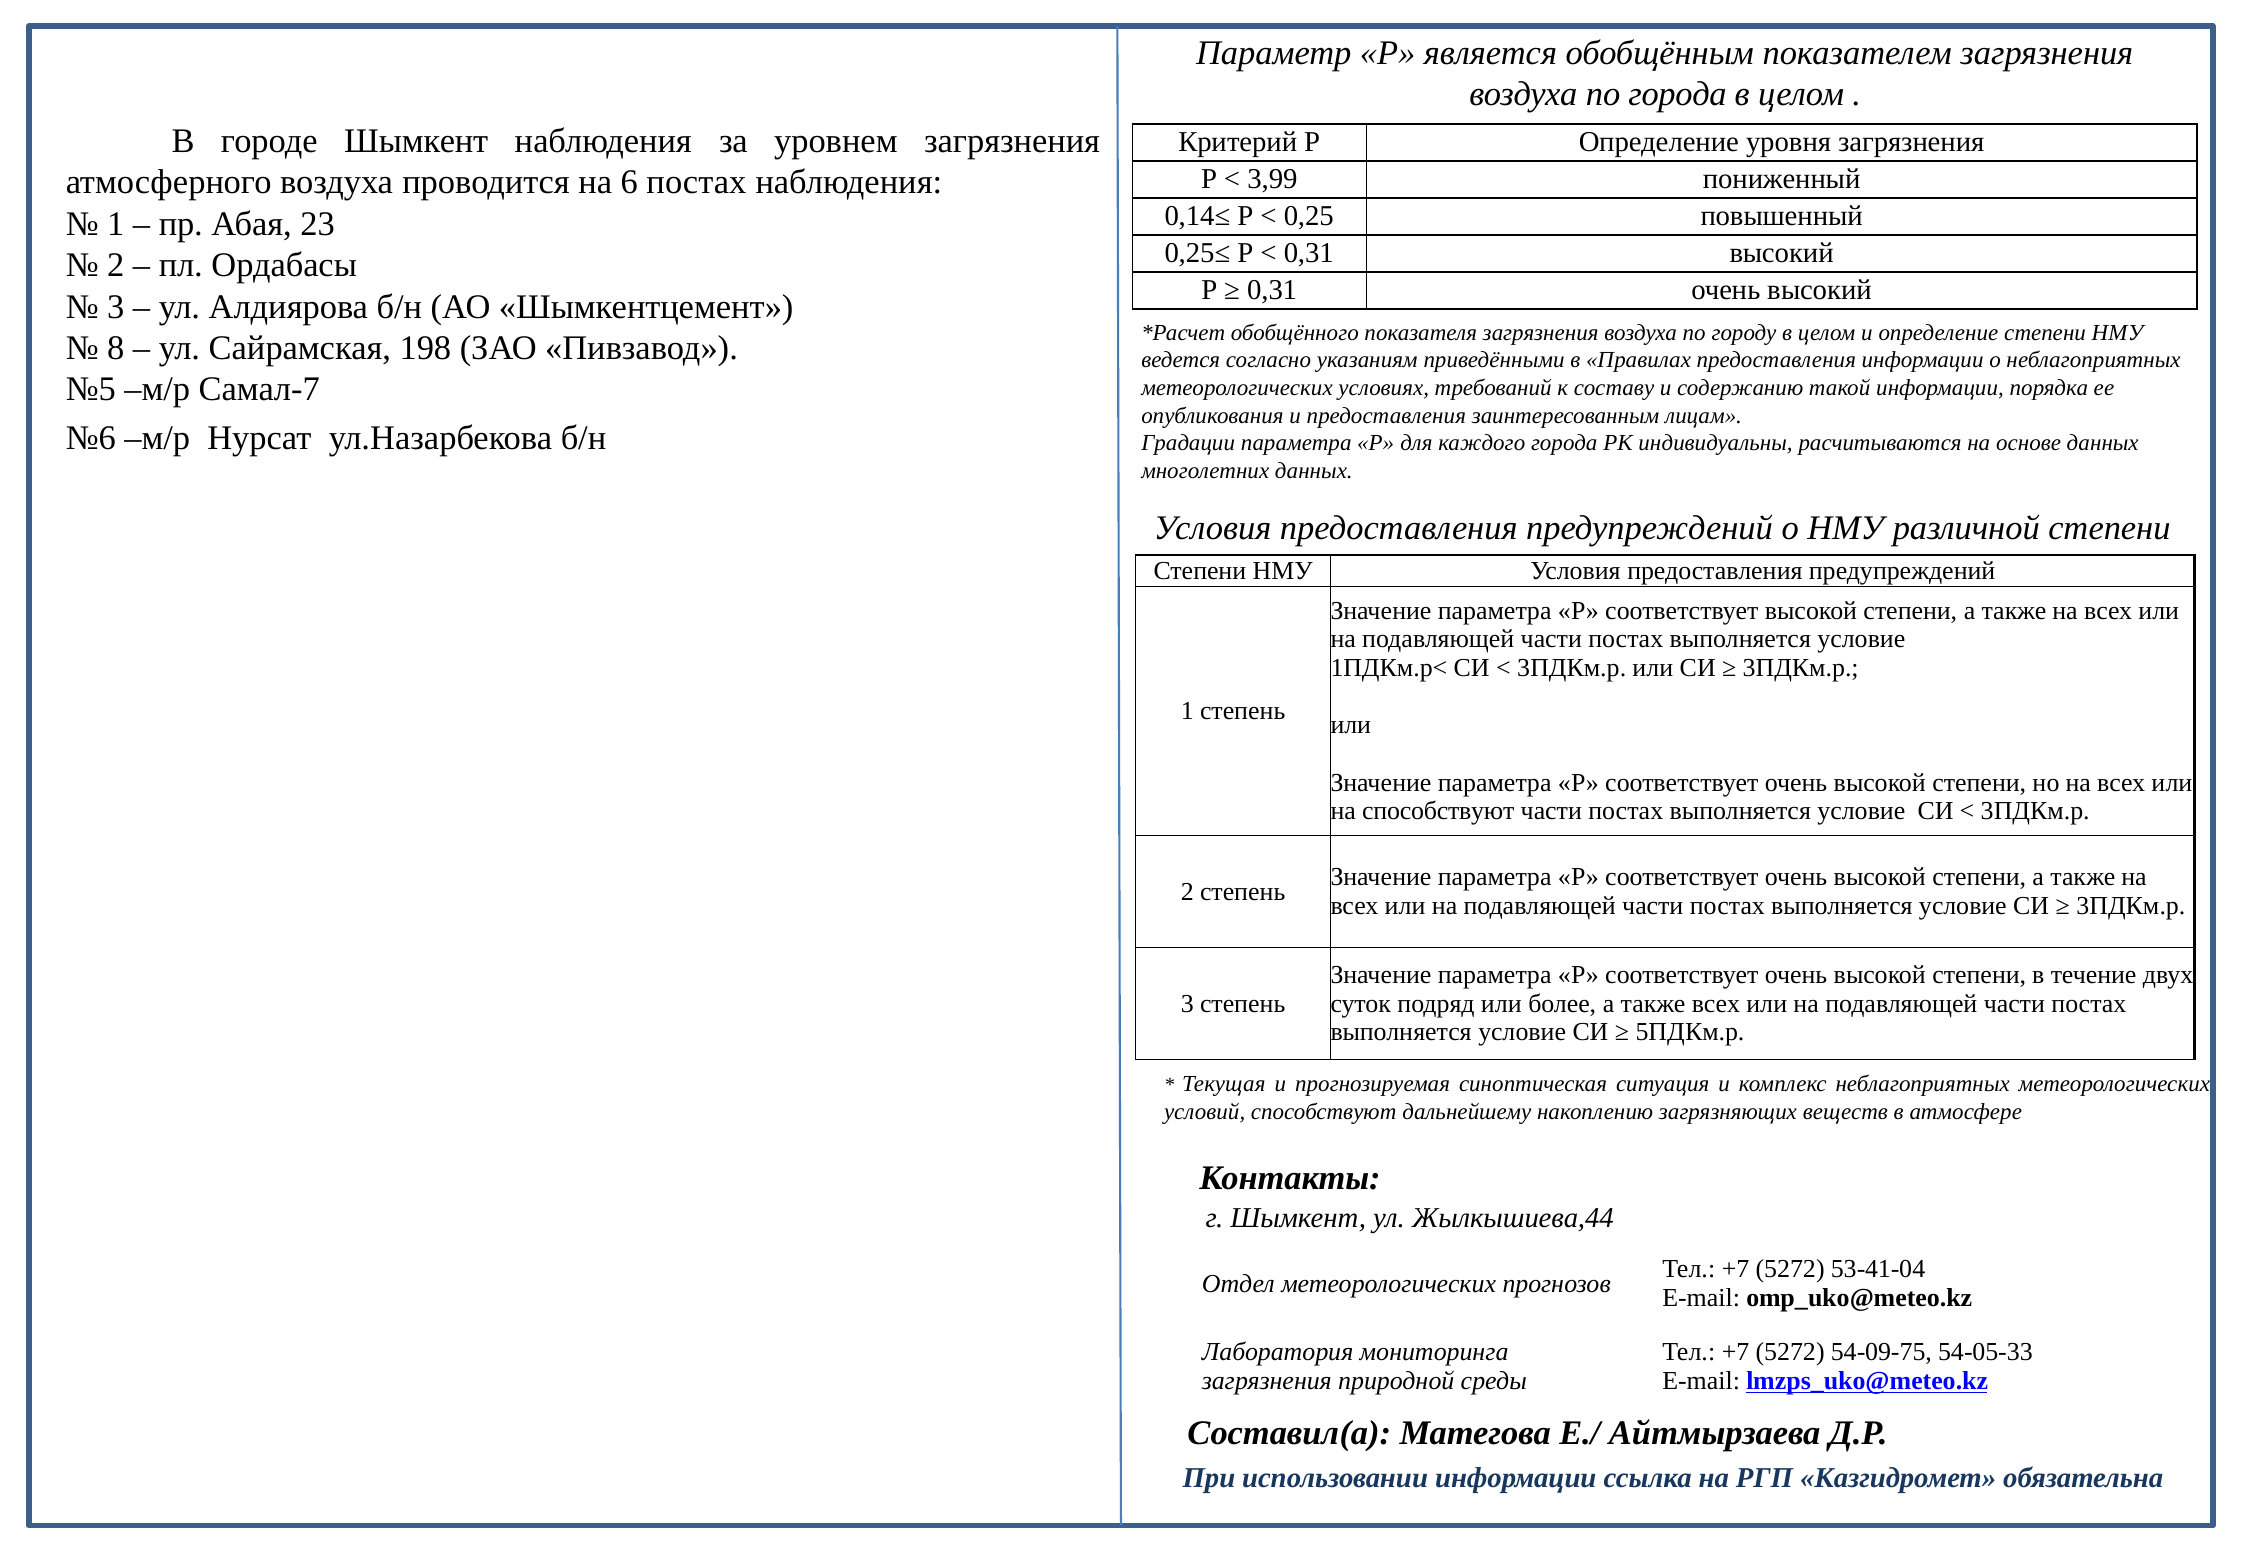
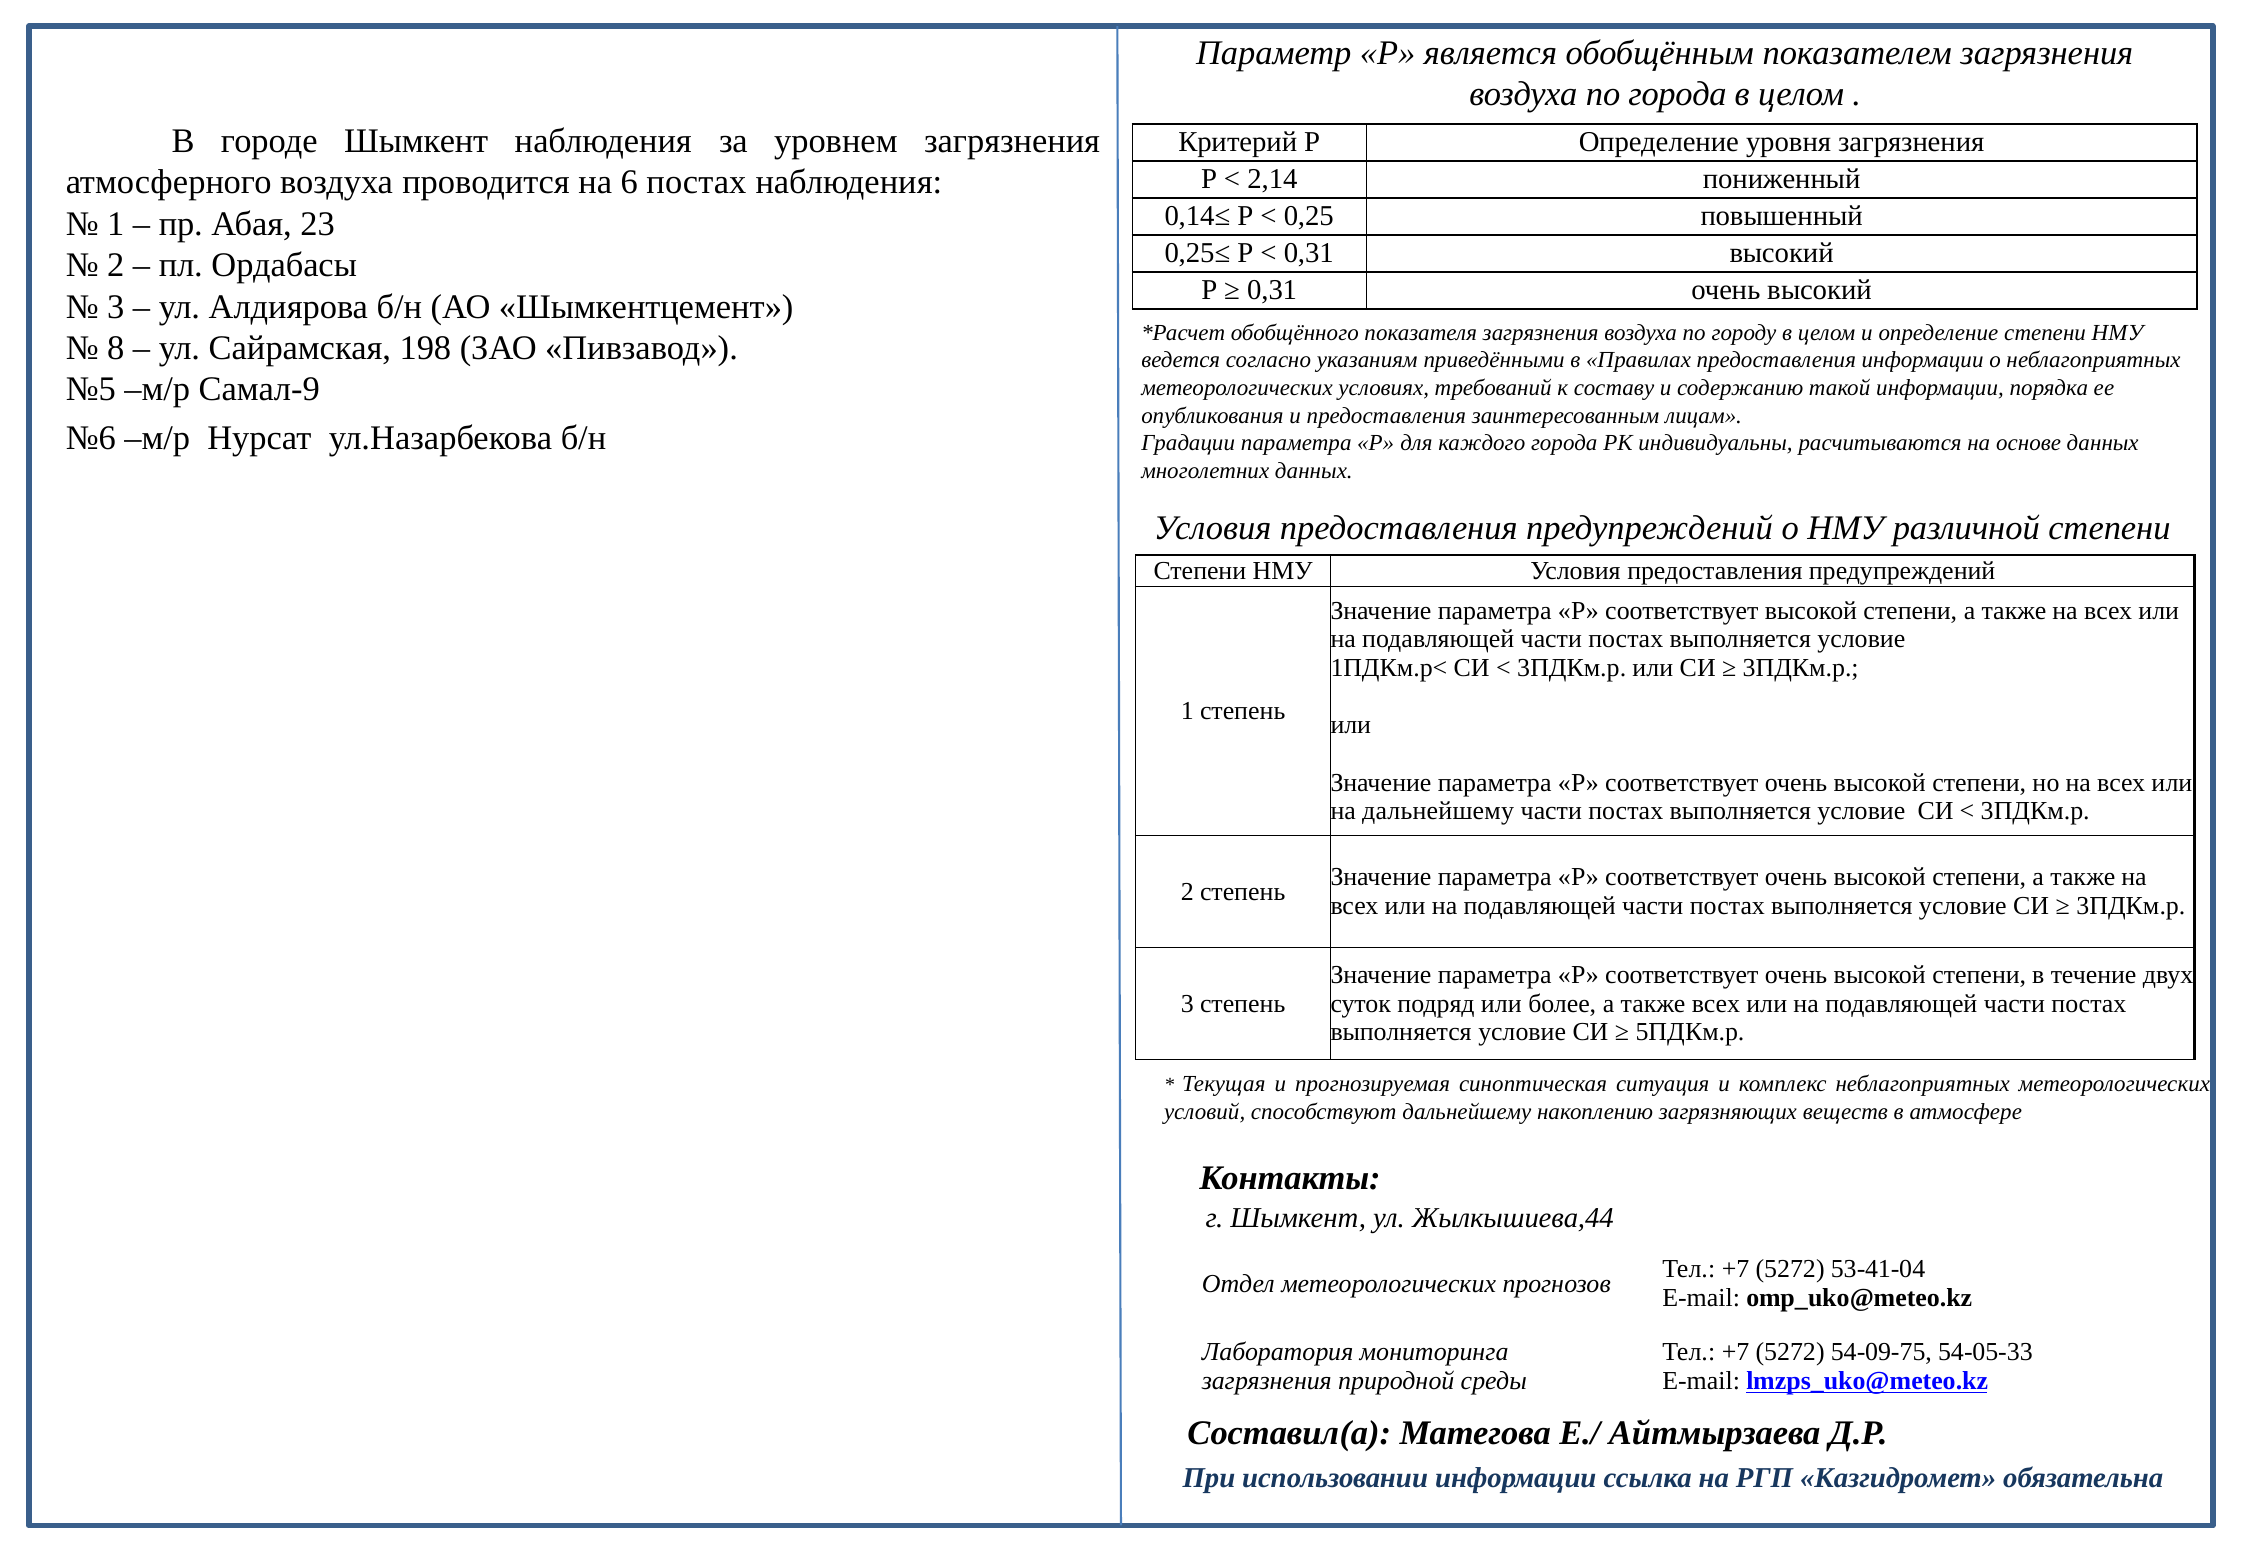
3,99: 3,99 -> 2,14
Самал-7: Самал-7 -> Самал-9
на способствуют: способствуют -> дальнейшему
